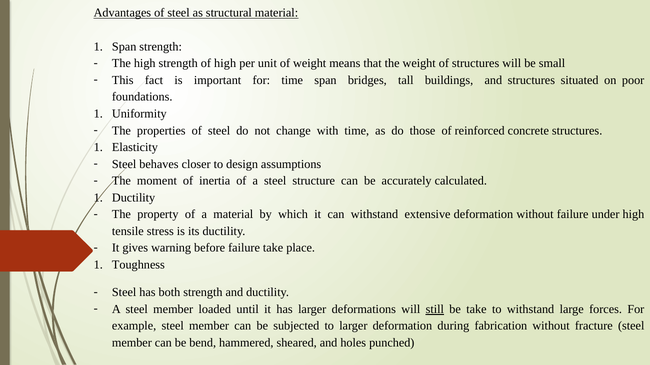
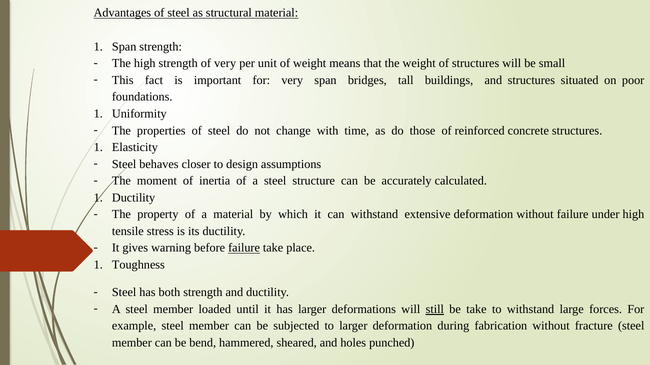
of high: high -> very
for time: time -> very
failure at (244, 248) underline: none -> present
